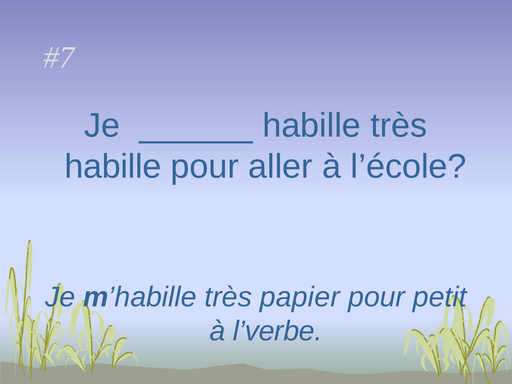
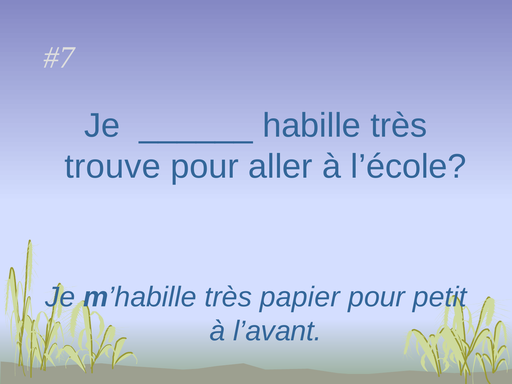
habille at (113, 167): habille -> trouve
l’verbe: l’verbe -> l’avant
